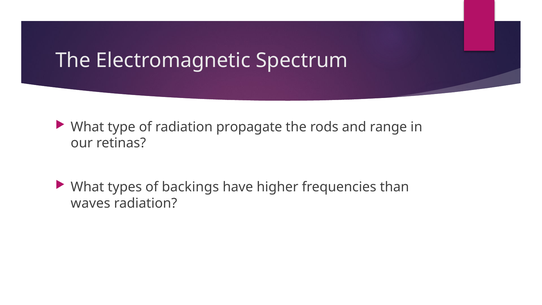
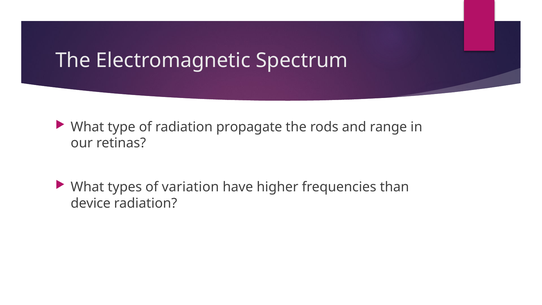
backings: backings -> variation
waves: waves -> device
